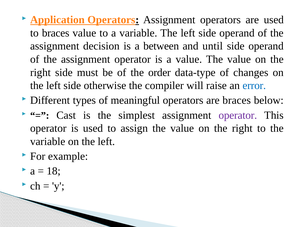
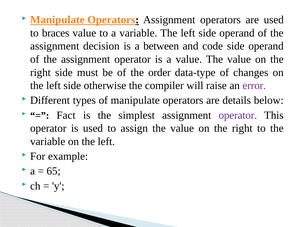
Application at (57, 20): Application -> Manipulate
until: until -> code
error colour: blue -> purple
of meaningful: meaningful -> manipulate
are braces: braces -> details
Cast: Cast -> Fact
18: 18 -> 65
